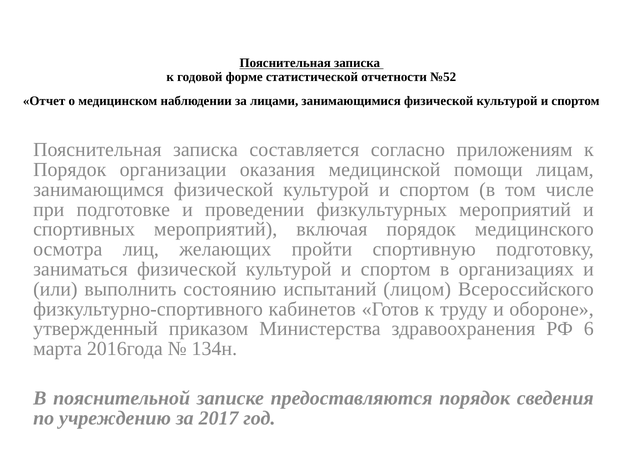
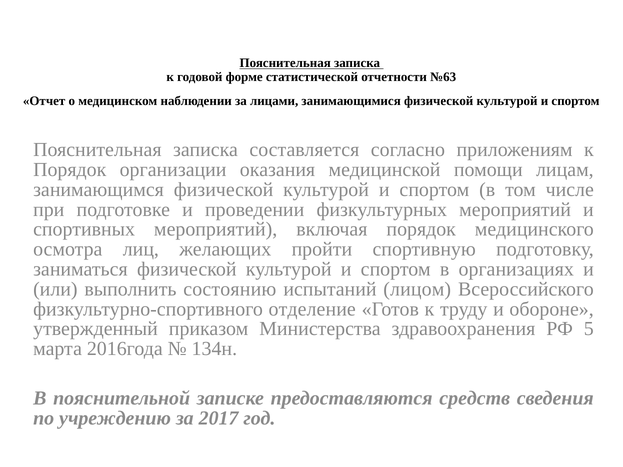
№52: №52 -> №63
кабинетов: кабинетов -> отделение
6: 6 -> 5
предоставляются порядок: порядок -> средств
